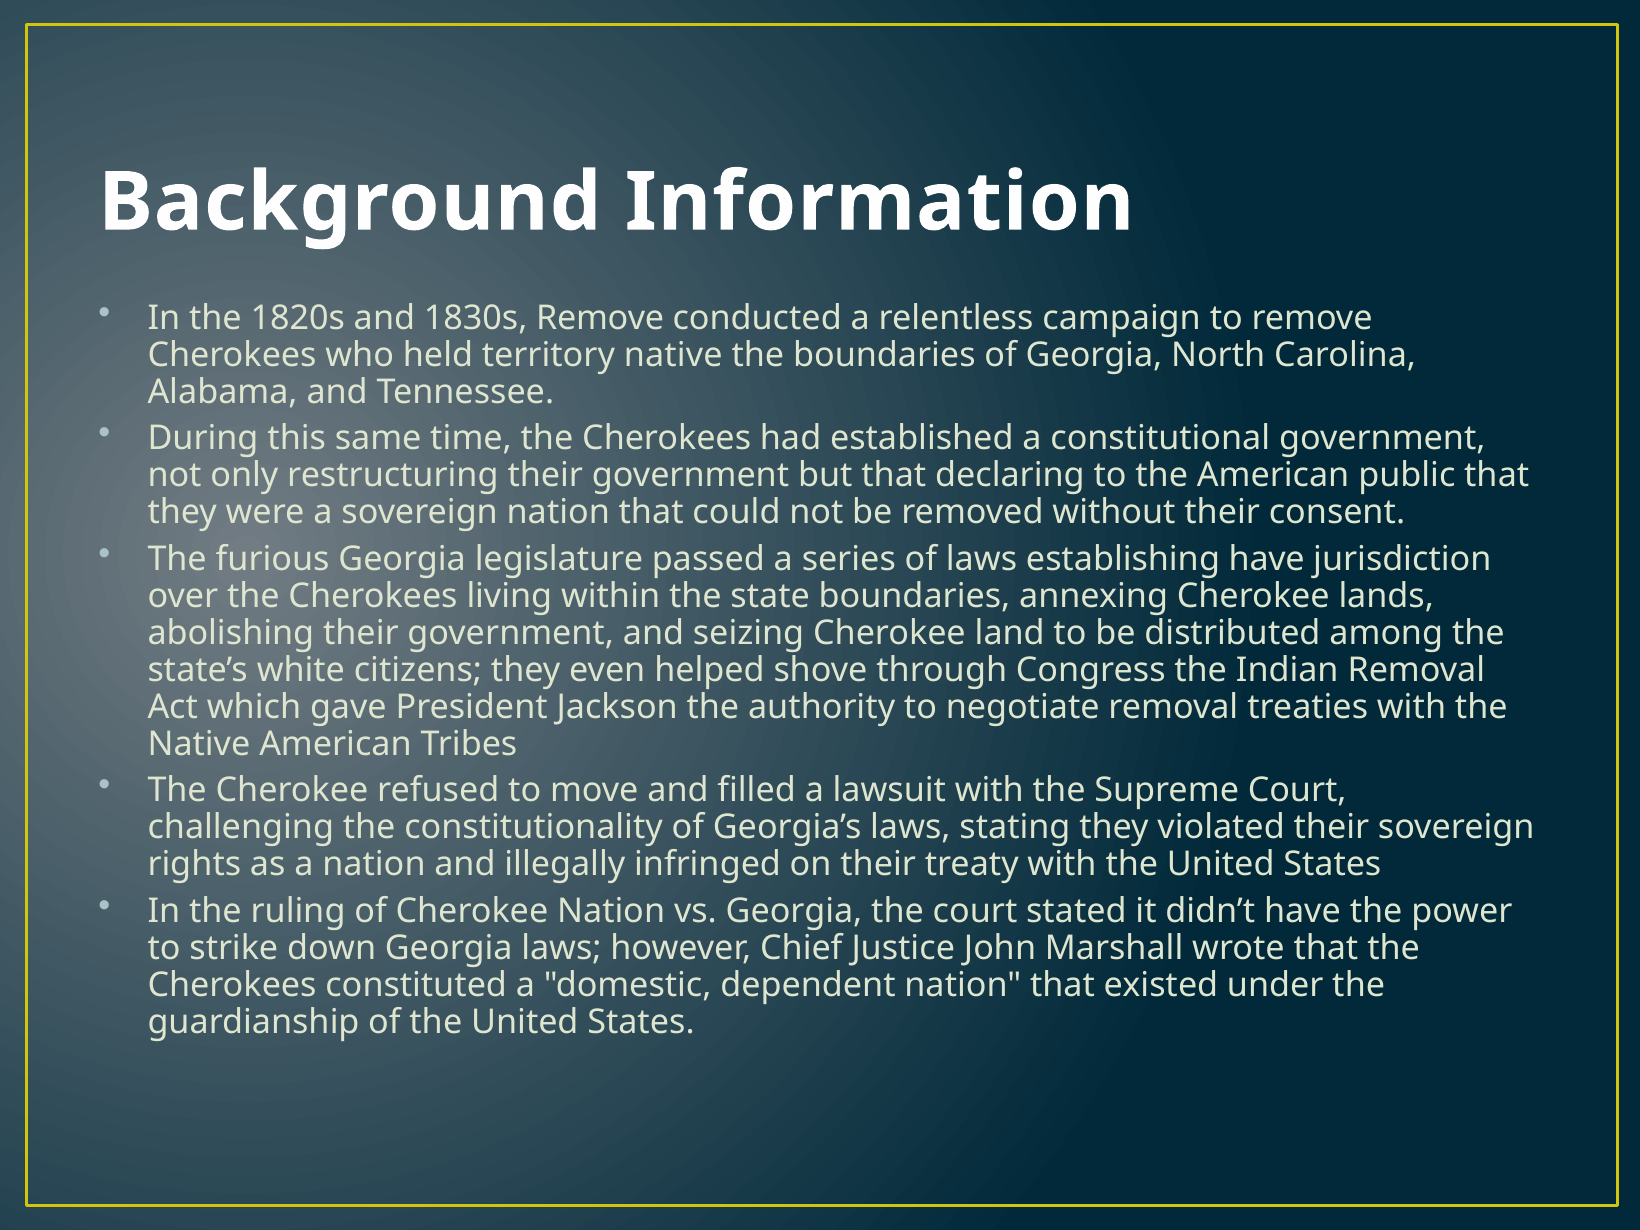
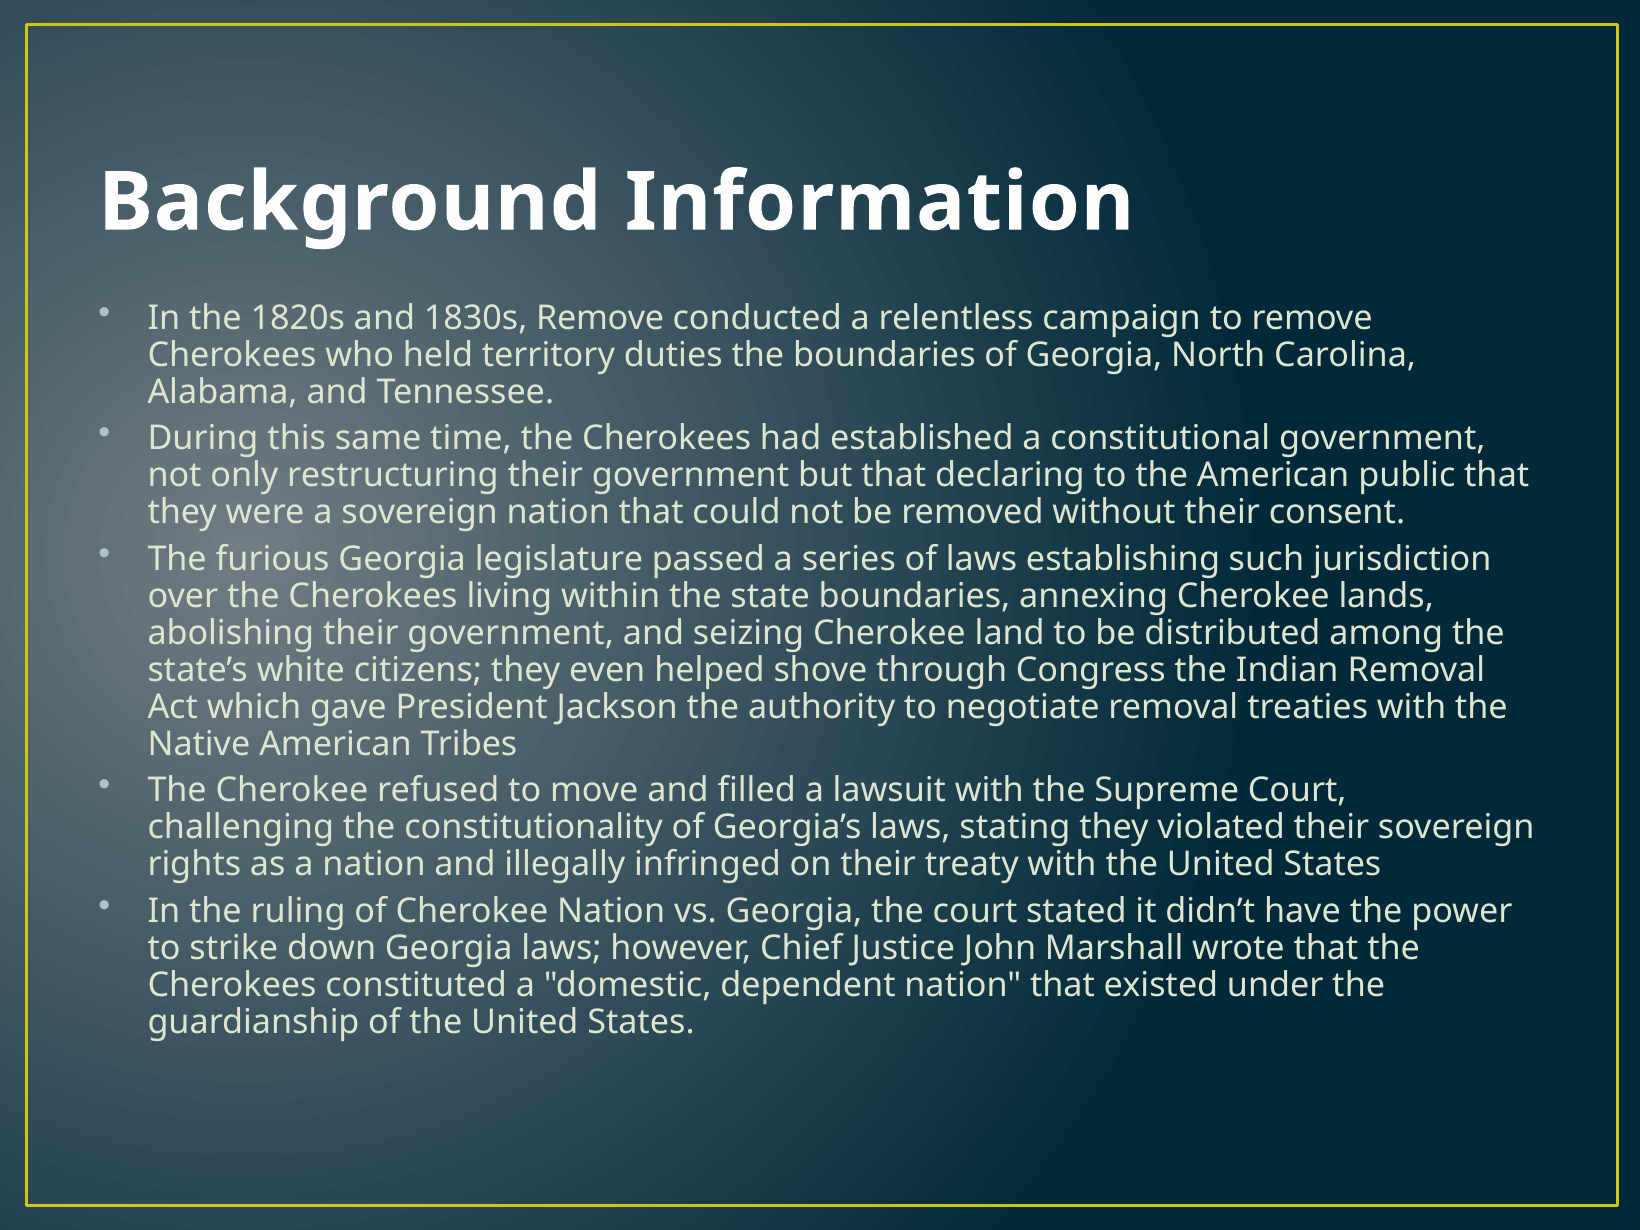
territory native: native -> duties
establishing have: have -> such
